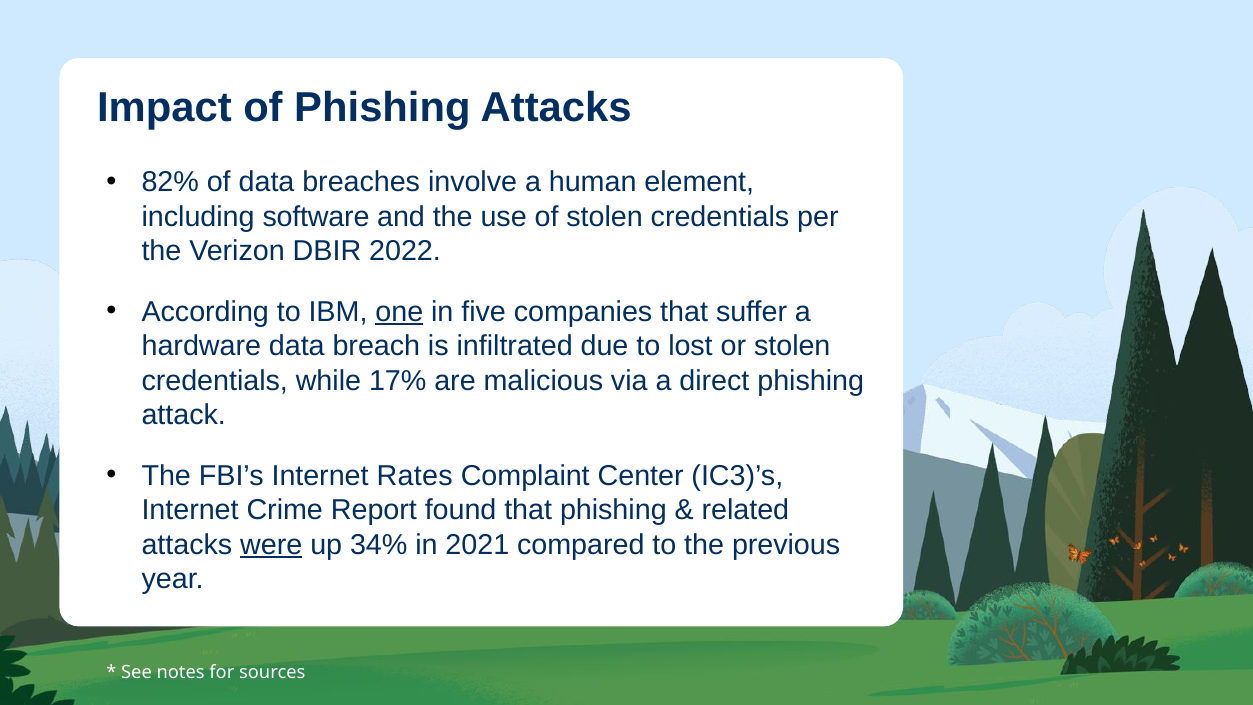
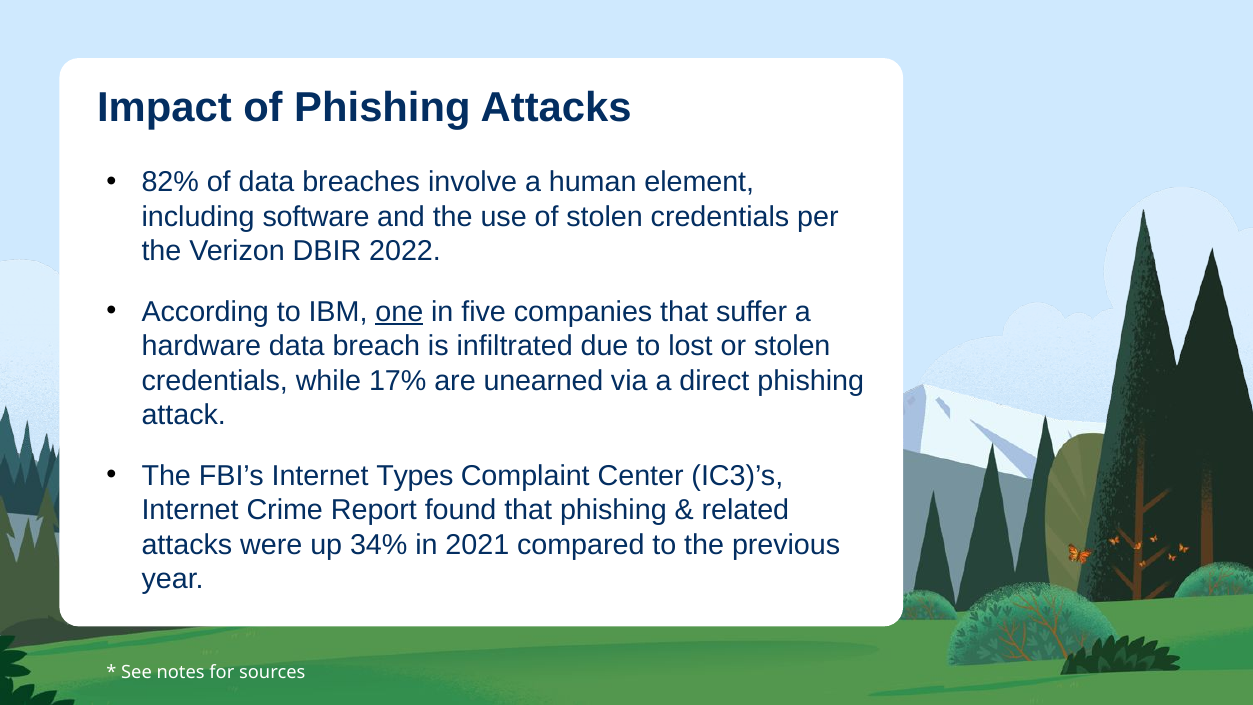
malicious: malicious -> unearned
Rates: Rates -> Types
were underline: present -> none
